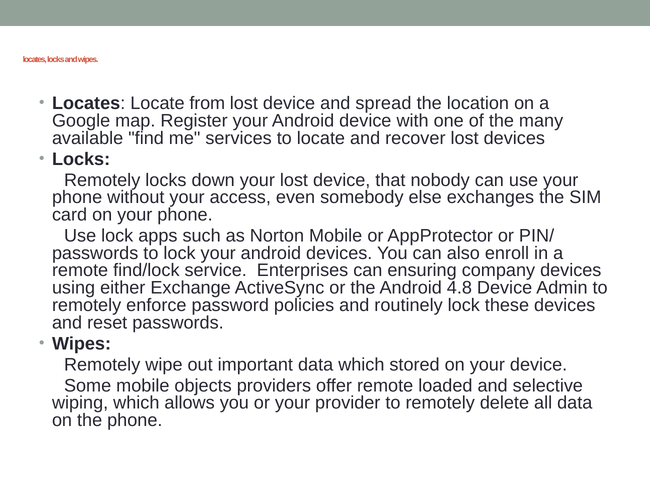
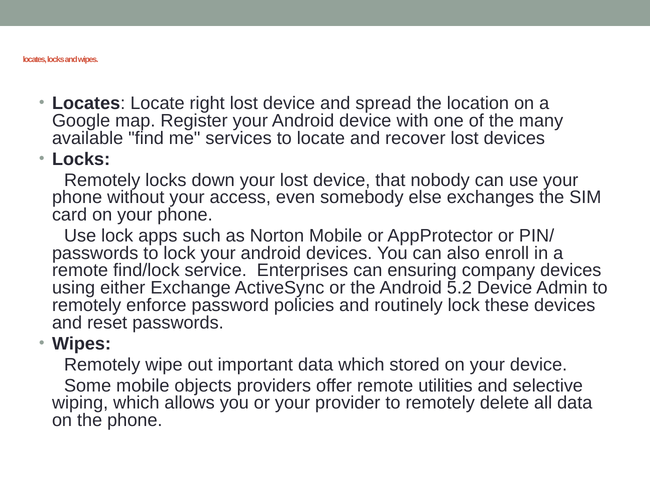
from: from -> right
4.8: 4.8 -> 5.2
loaded: loaded -> utilities
